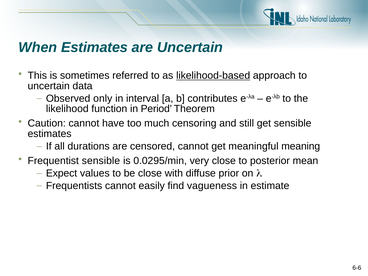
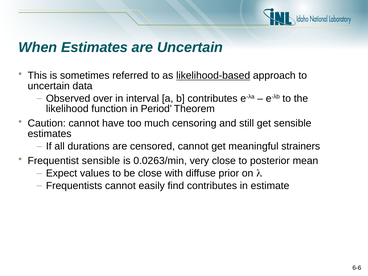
only: only -> over
meaning: meaning -> strainers
0.0295/min: 0.0295/min -> 0.0263/min
find vagueness: vagueness -> contributes
